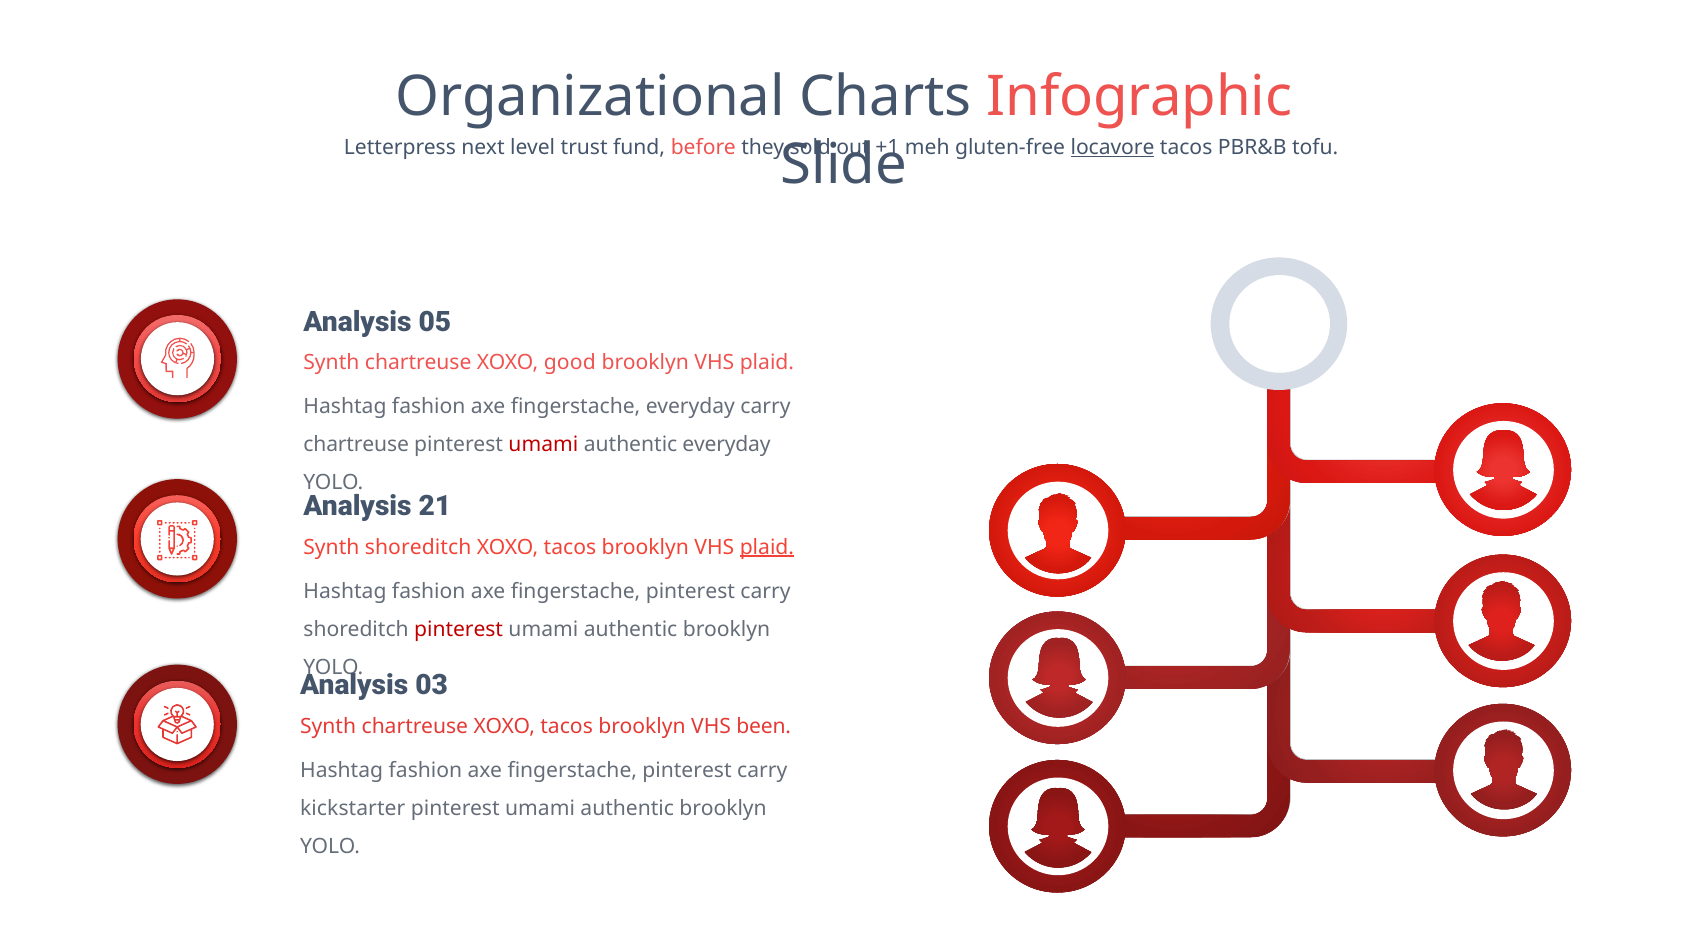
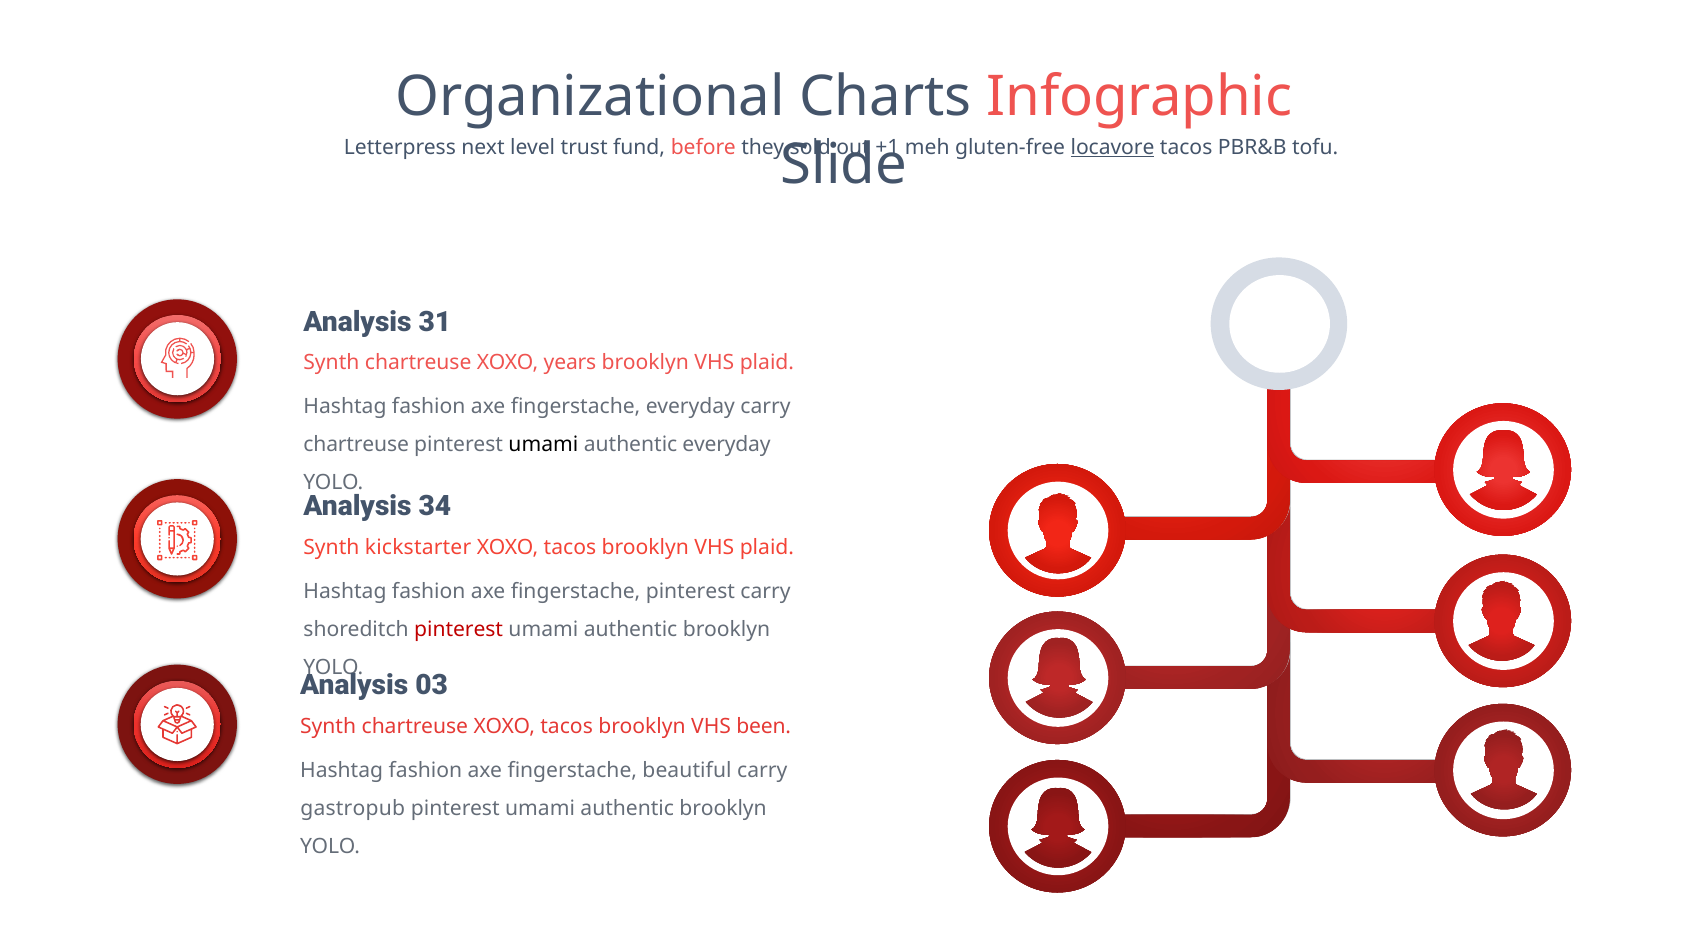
05: 05 -> 31
good: good -> years
umami at (543, 445) colour: red -> black
21: 21 -> 34
Synth shoreditch: shoreditch -> kickstarter
plaid at (767, 547) underline: present -> none
pinterest at (687, 771): pinterest -> beautiful
kickstarter: kickstarter -> gastropub
